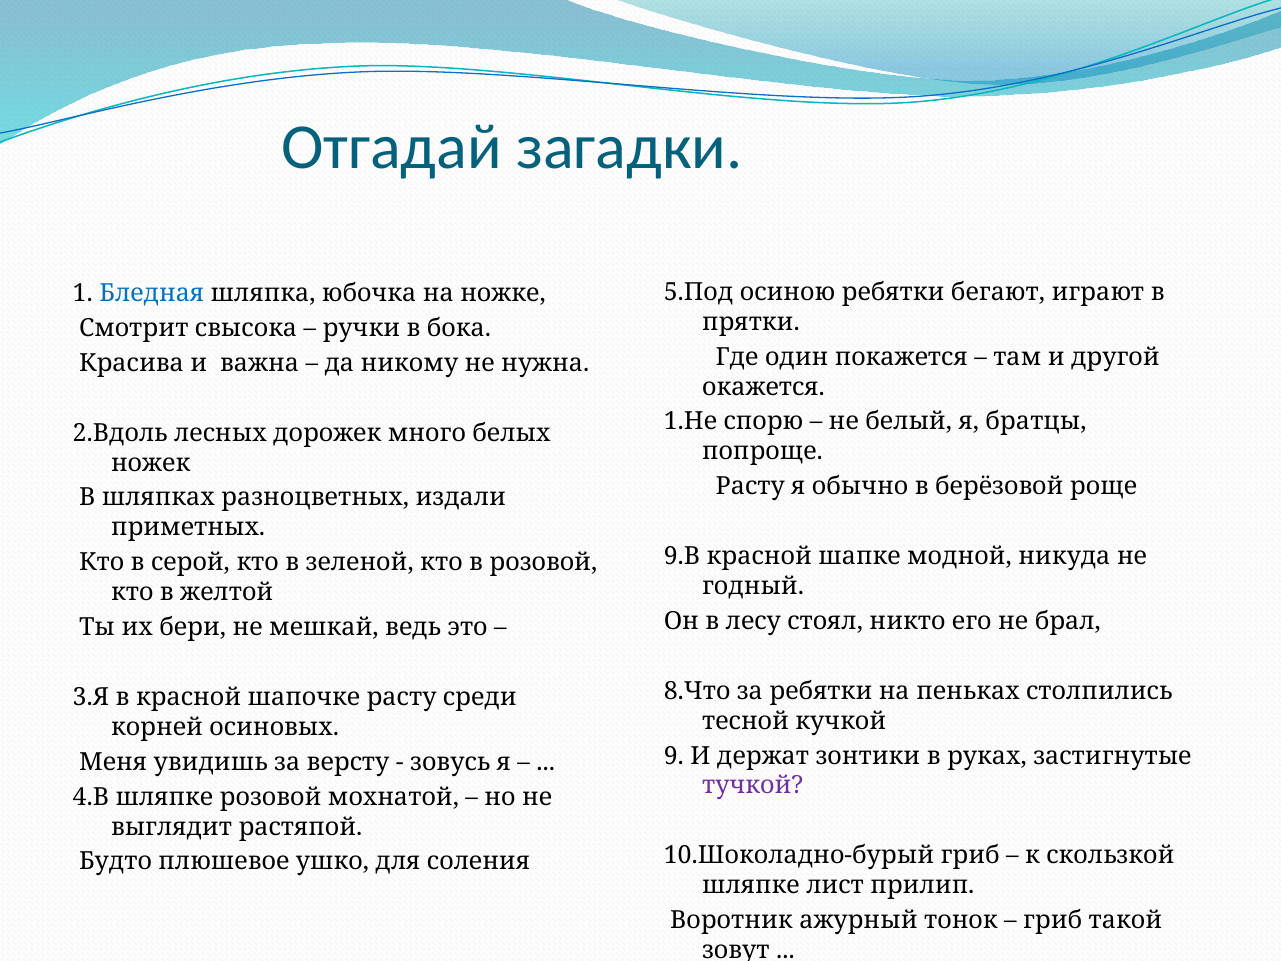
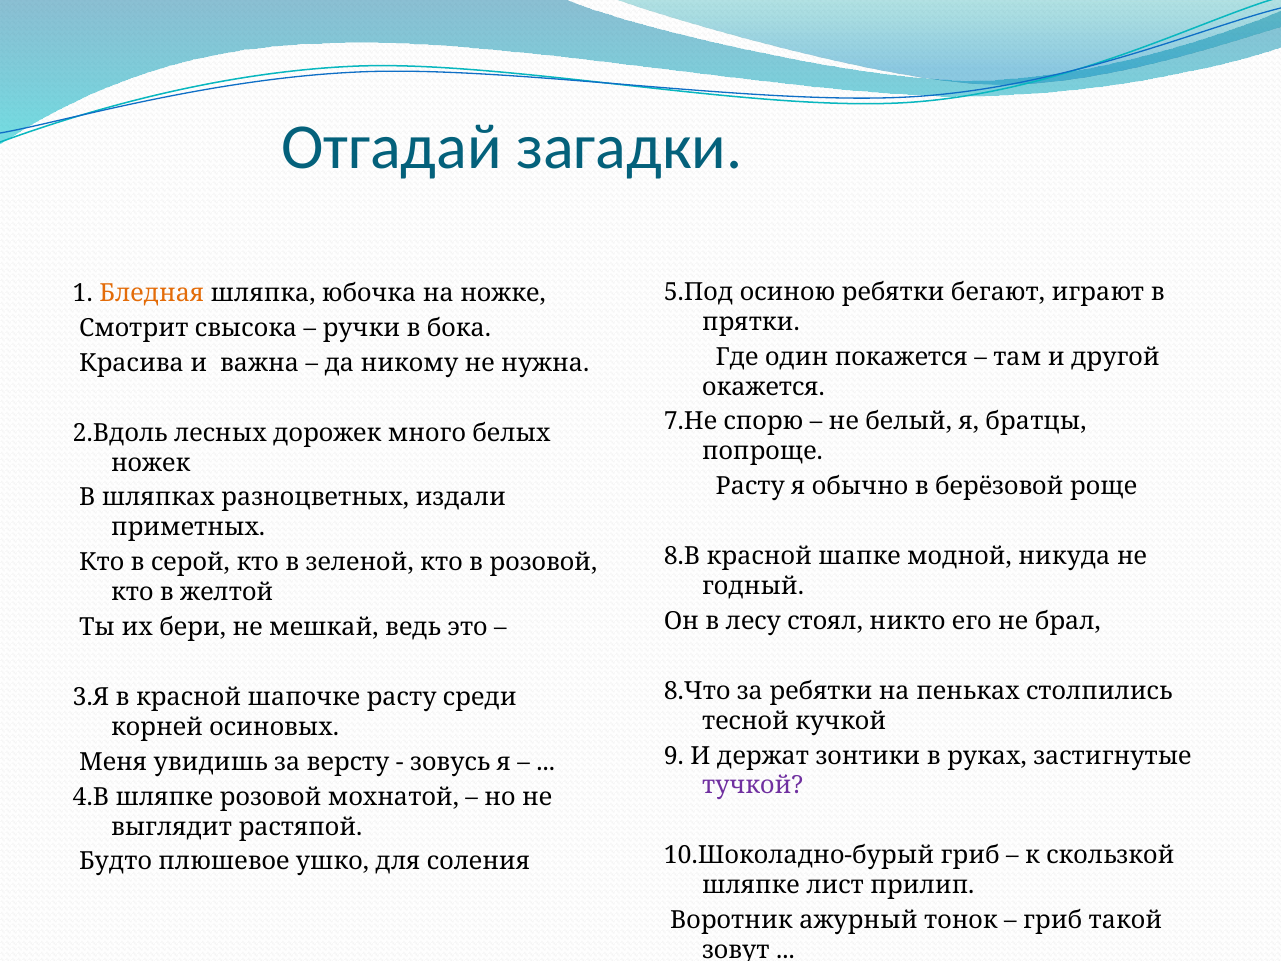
Бледная colour: blue -> orange
1.Не: 1.Не -> 7.Не
9.В: 9.В -> 8.В
